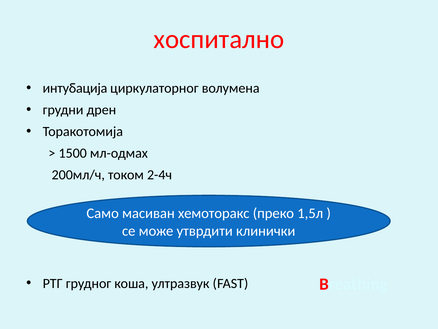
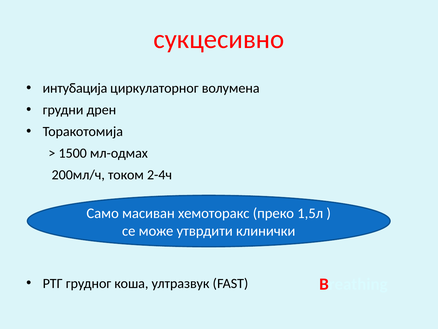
хоспитално: хоспитално -> сукцесивно
